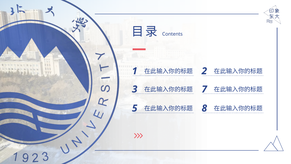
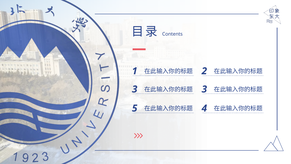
7 at (204, 89): 7 -> 3
8: 8 -> 4
